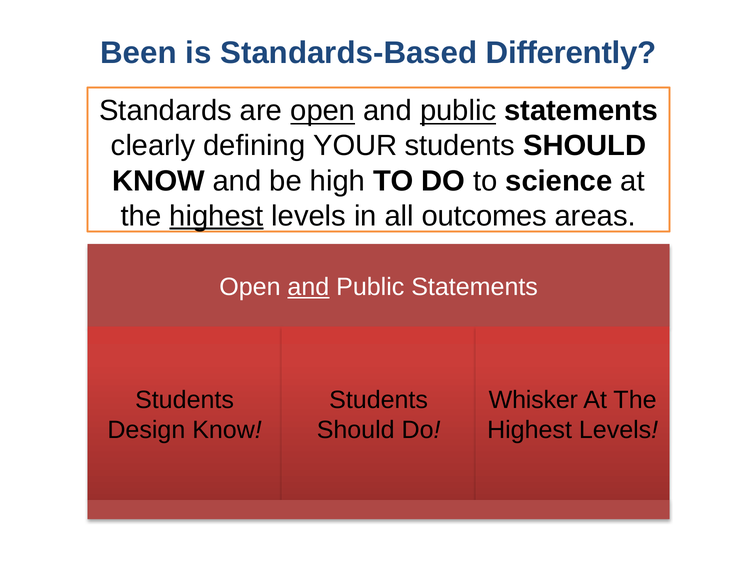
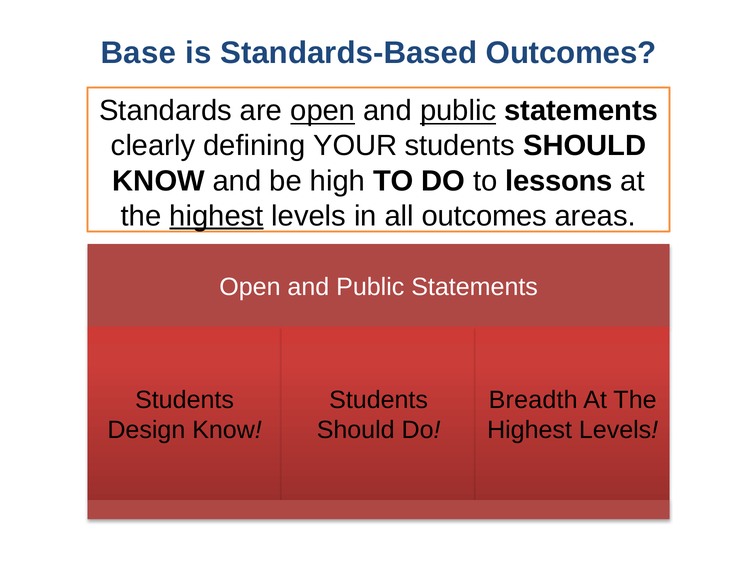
Been: Been -> Base
Standards-Based Differently: Differently -> Outcomes
science: science -> lessons
and at (308, 287) underline: present -> none
Whisker: Whisker -> Breadth
